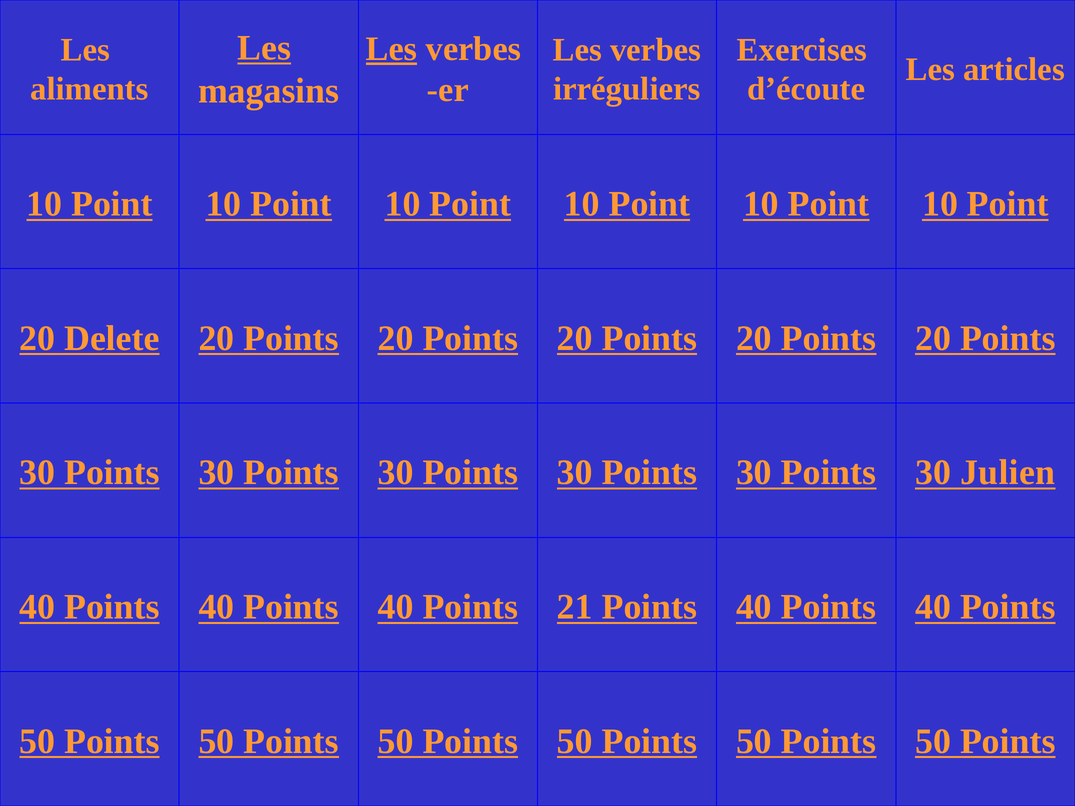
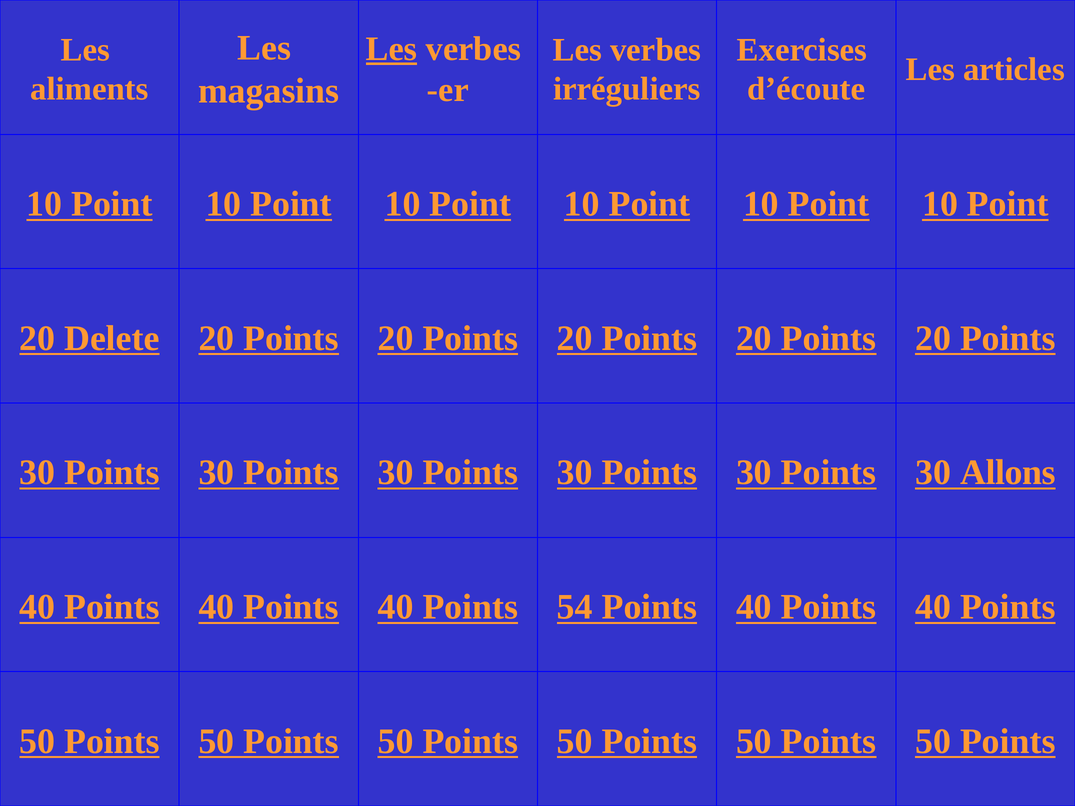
Les at (264, 48) underline: present -> none
Julien: Julien -> Allons
21: 21 -> 54
